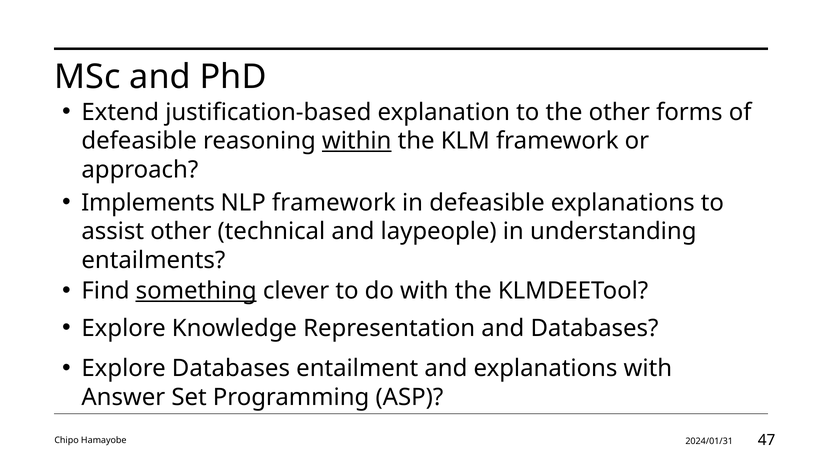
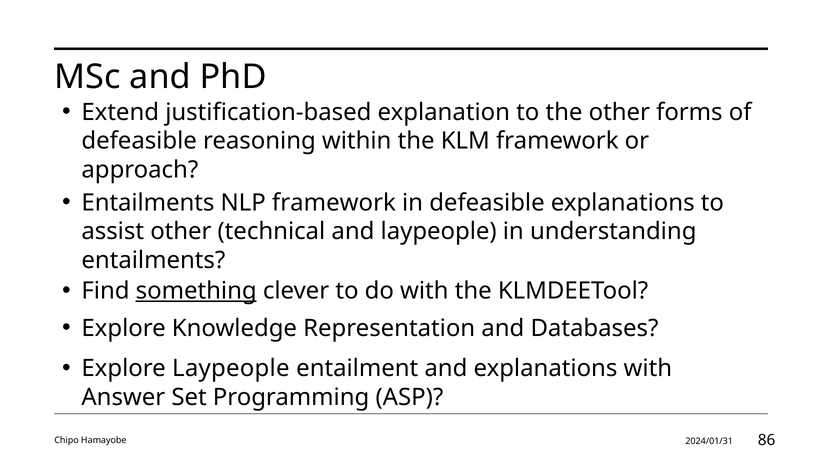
within underline: present -> none
Implements at (148, 203): Implements -> Entailments
Explore Databases: Databases -> Laypeople
47: 47 -> 86
